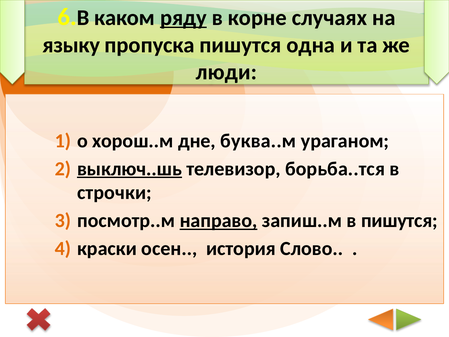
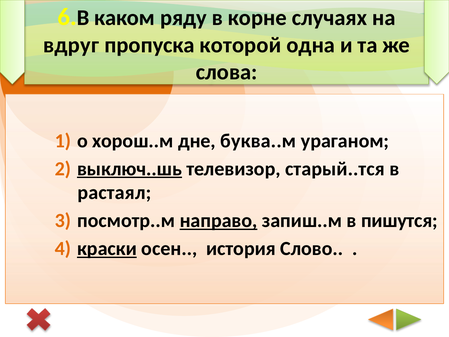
ряду underline: present -> none
языку: языку -> вдруг
пропуска пишутся: пишутся -> которой
люди: люди -> слова
борьба..тся: борьба..тся -> старый..тся
строчки: строчки -> растаял
краски underline: none -> present
